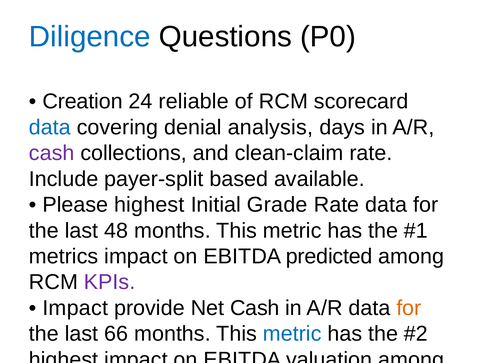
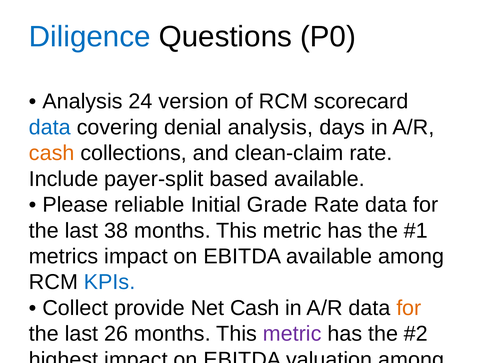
Creation at (83, 101): Creation -> Analysis
reliable: reliable -> version
cash at (52, 153) colour: purple -> orange
Please highest: highest -> reliable
48: 48 -> 38
EBITDA predicted: predicted -> available
KPIs at (110, 282) colour: purple -> blue
Impact at (75, 308): Impact -> Collect
66: 66 -> 26
metric at (292, 334) colour: blue -> purple
